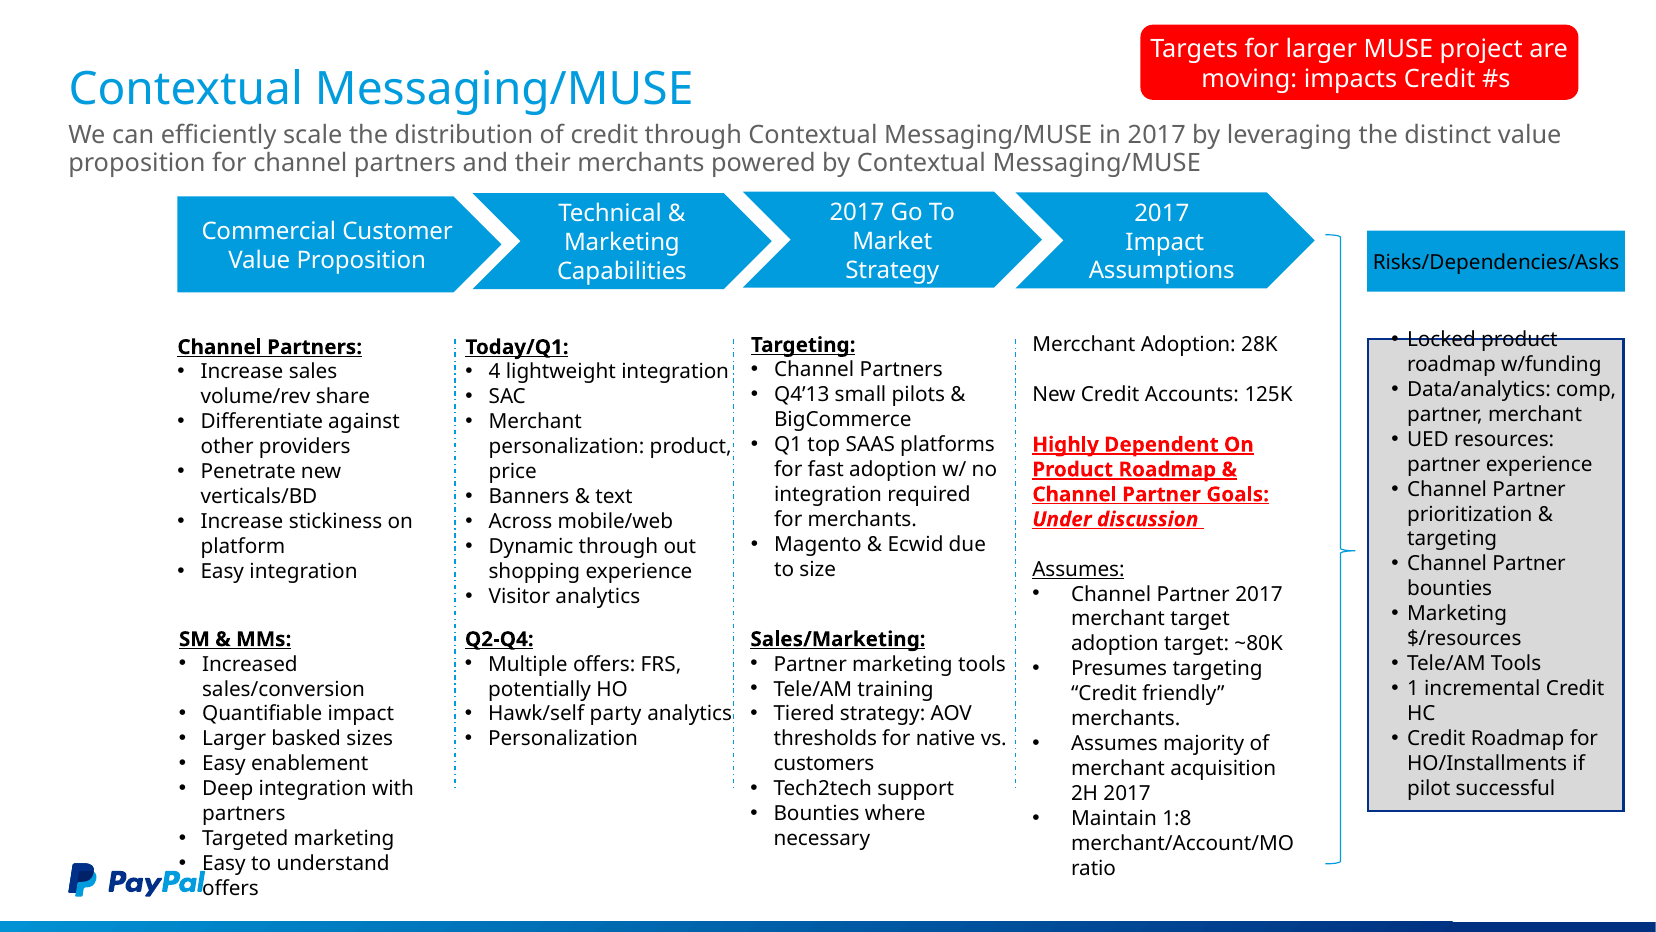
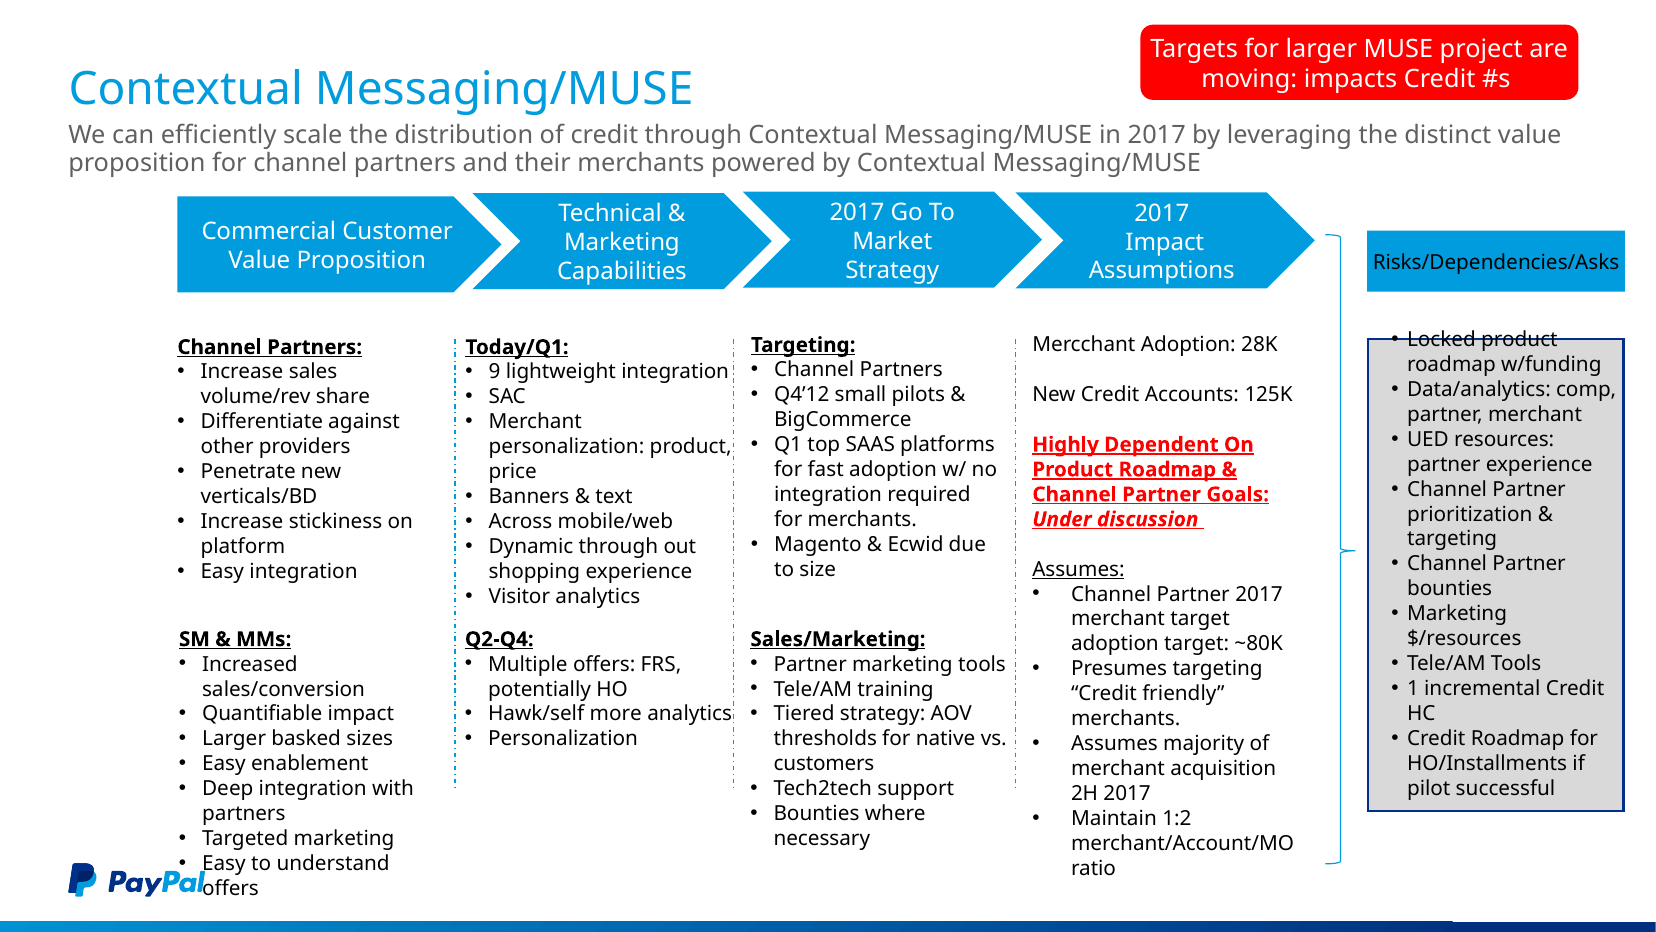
4: 4 -> 9
Q4’13: Q4’13 -> Q4’12
party: party -> more
1:8: 1:8 -> 1:2
